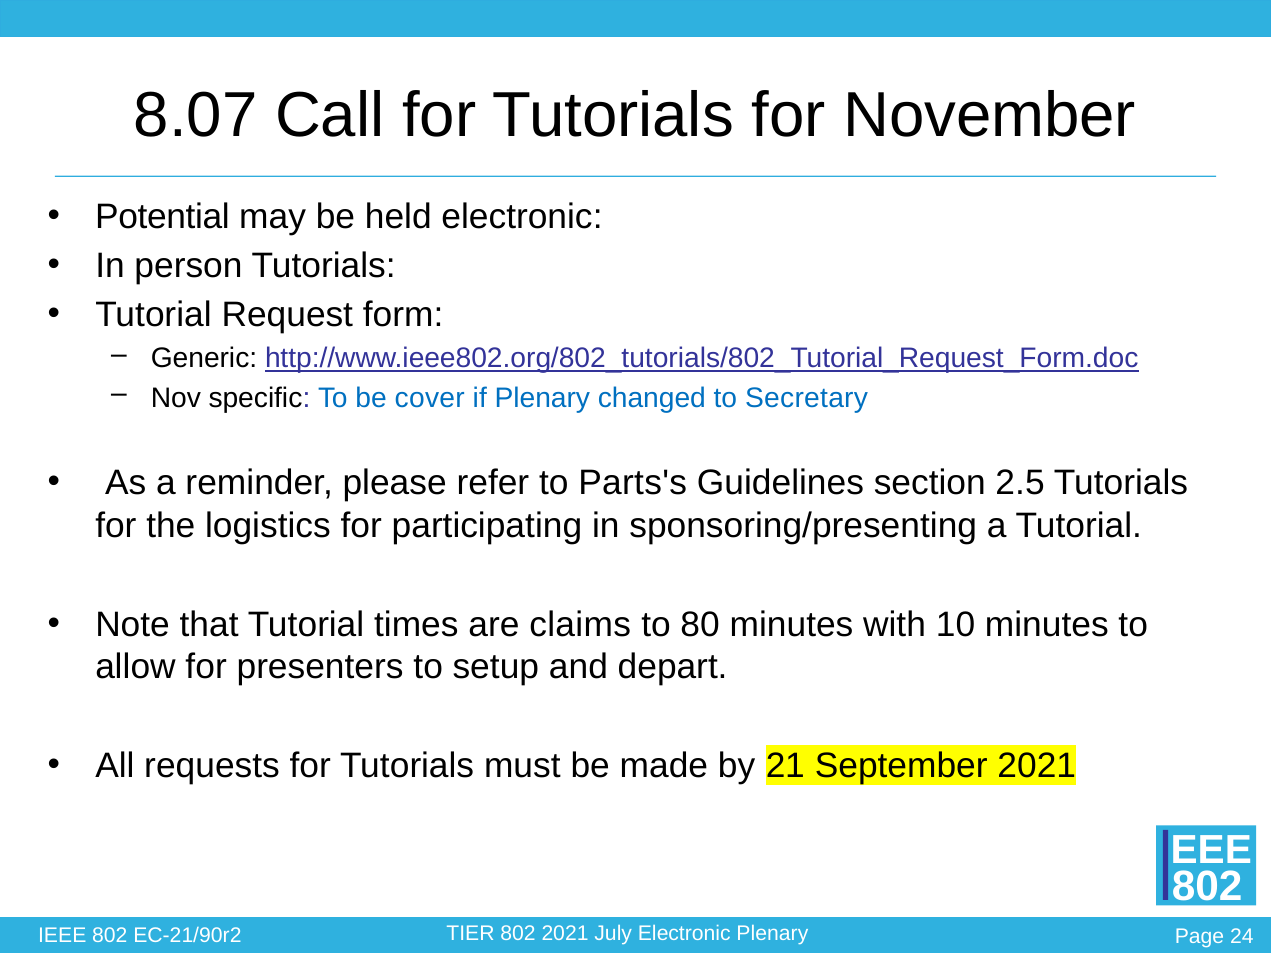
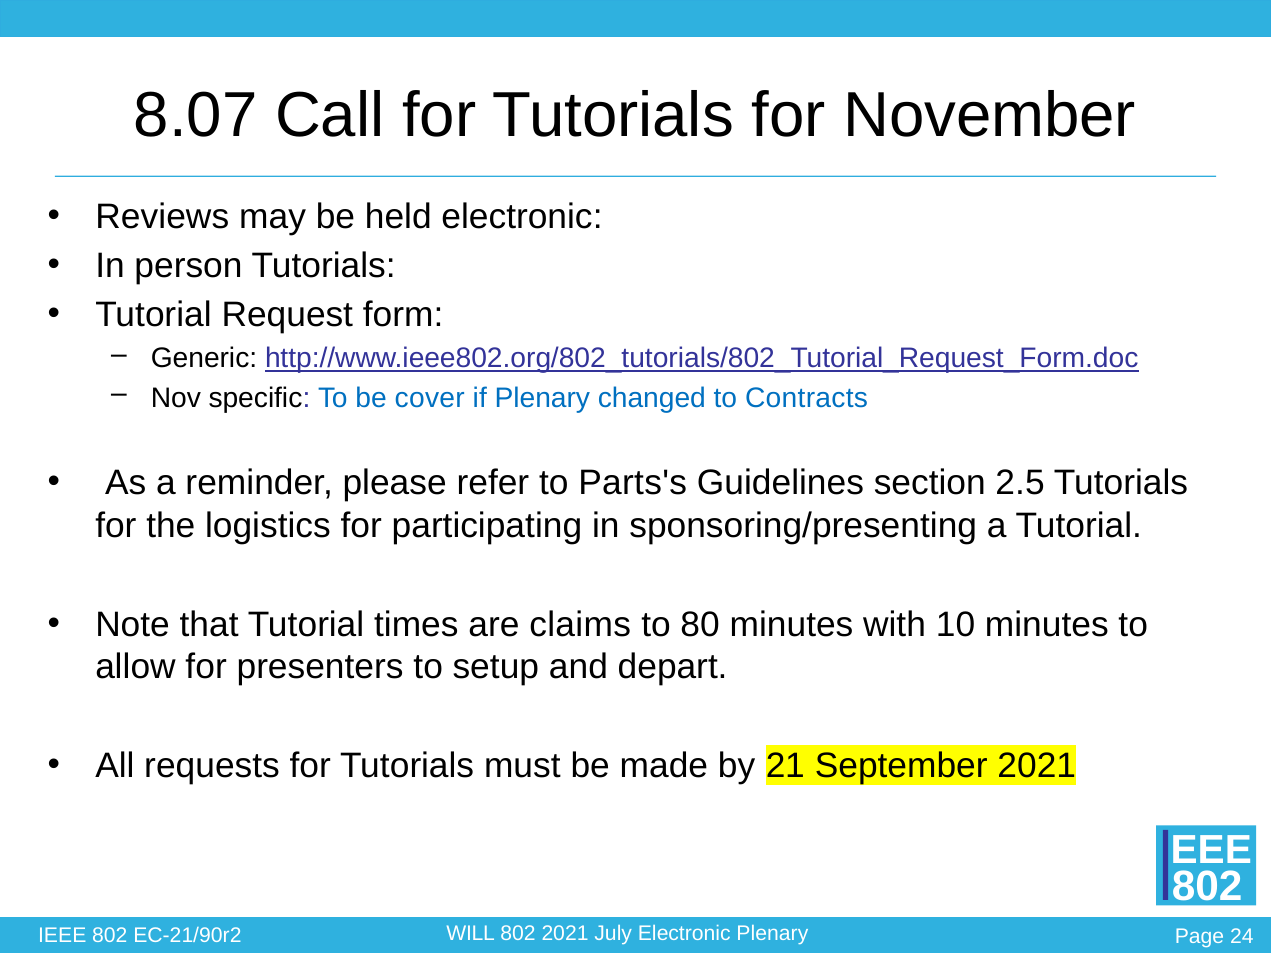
Potential: Potential -> Reviews
Secretary: Secretary -> Contracts
TIER: TIER -> WILL
